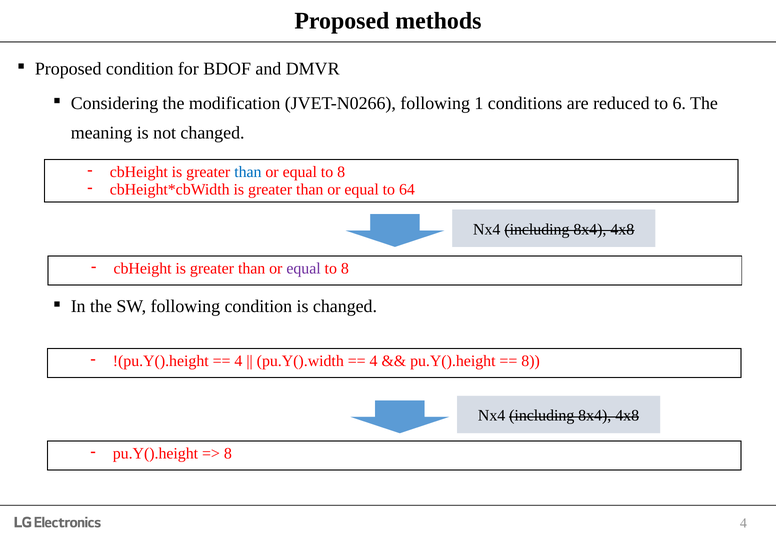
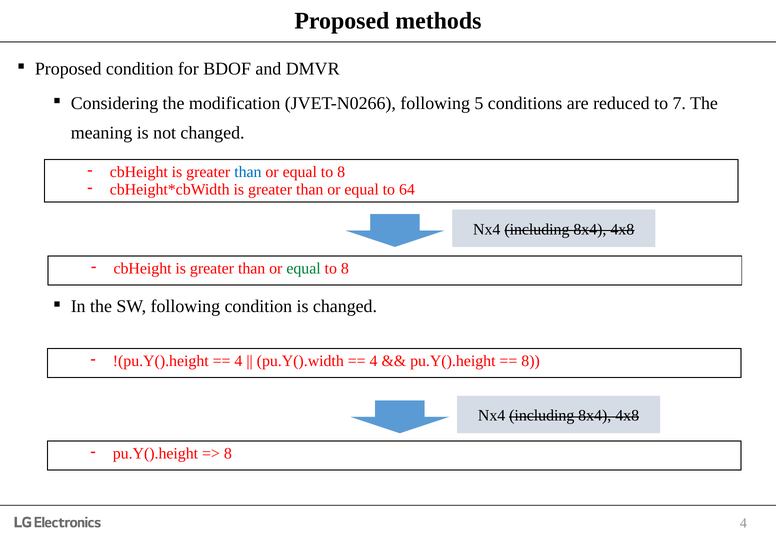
1: 1 -> 5
6: 6 -> 7
equal at (304, 269) colour: purple -> green
